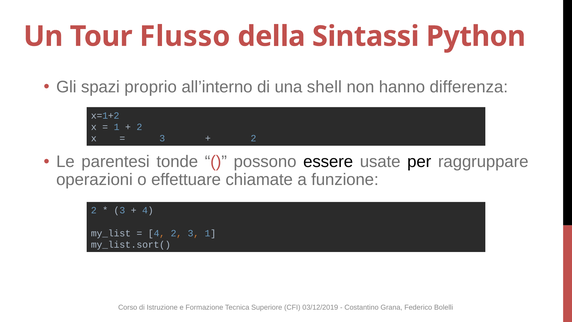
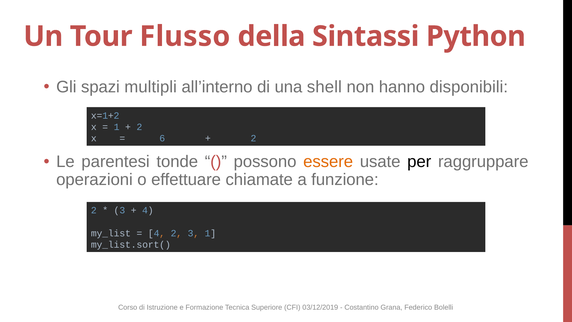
proprio: proprio -> multipli
differenza: differenza -> disponibili
3 at (162, 138): 3 -> 6
essere colour: black -> orange
